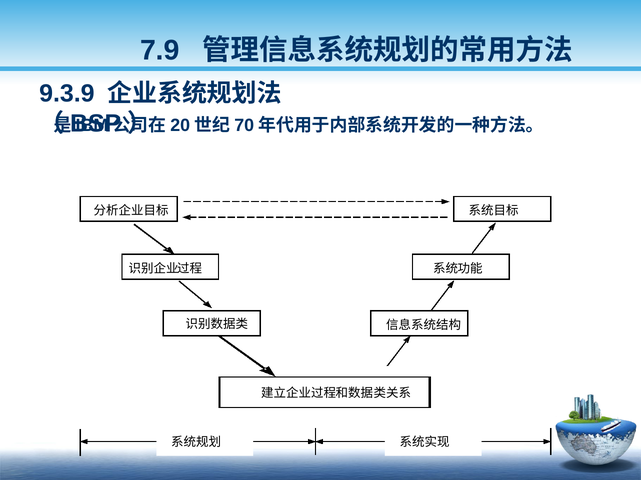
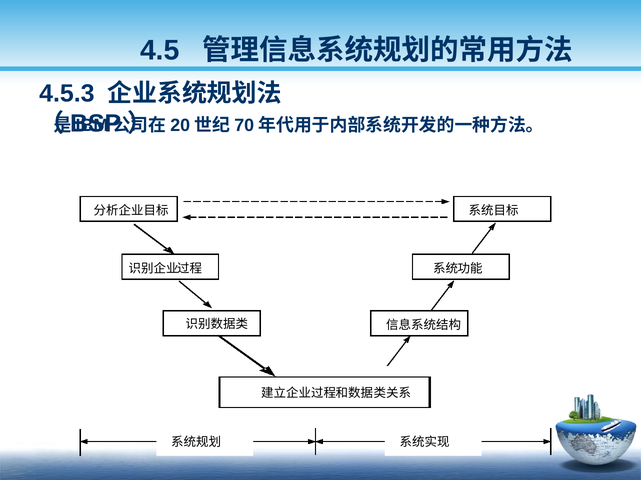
7.9: 7.9 -> 4.5
9.3.9: 9.3.9 -> 4.5.3
